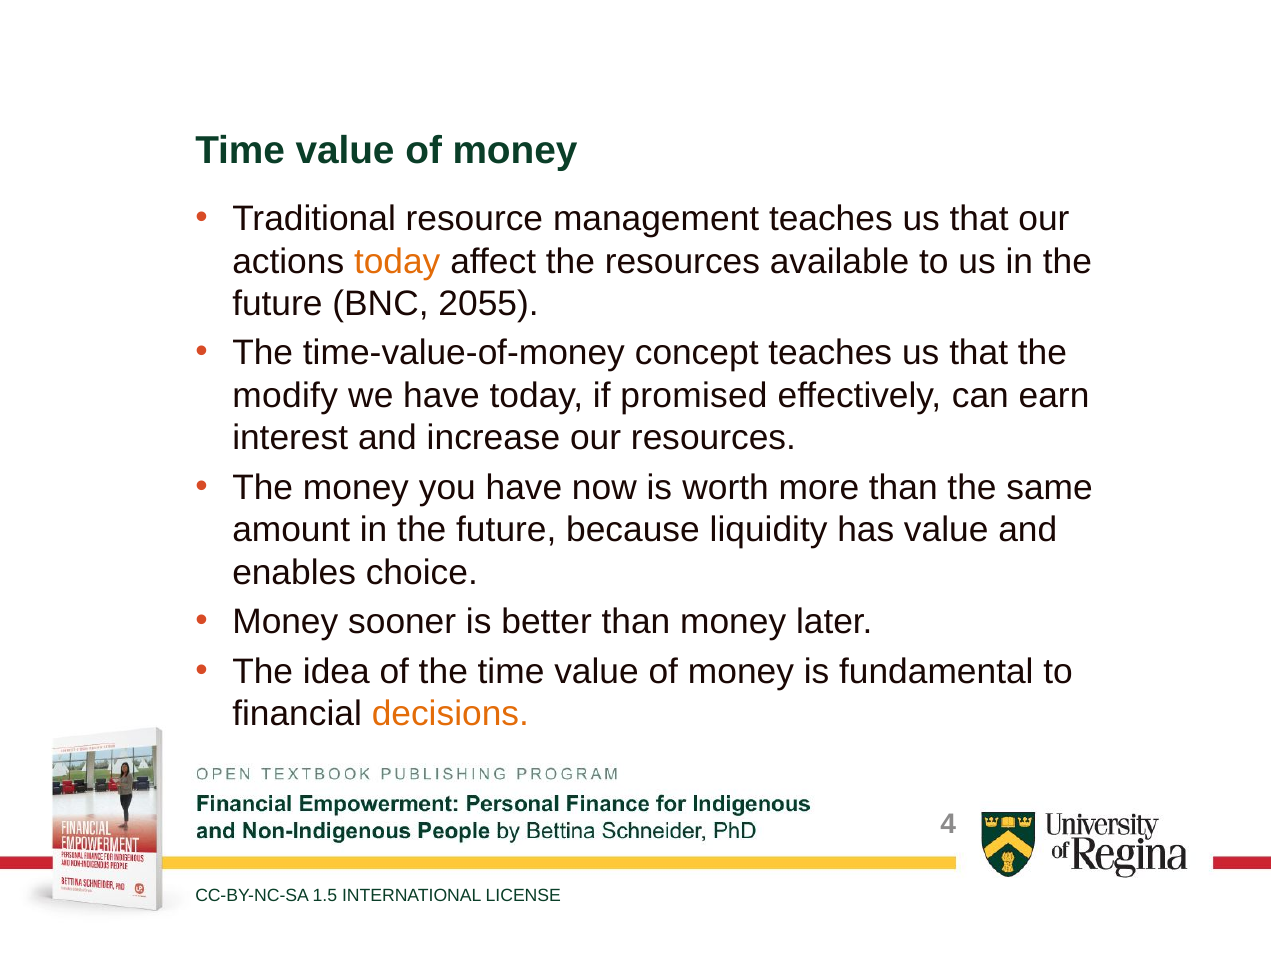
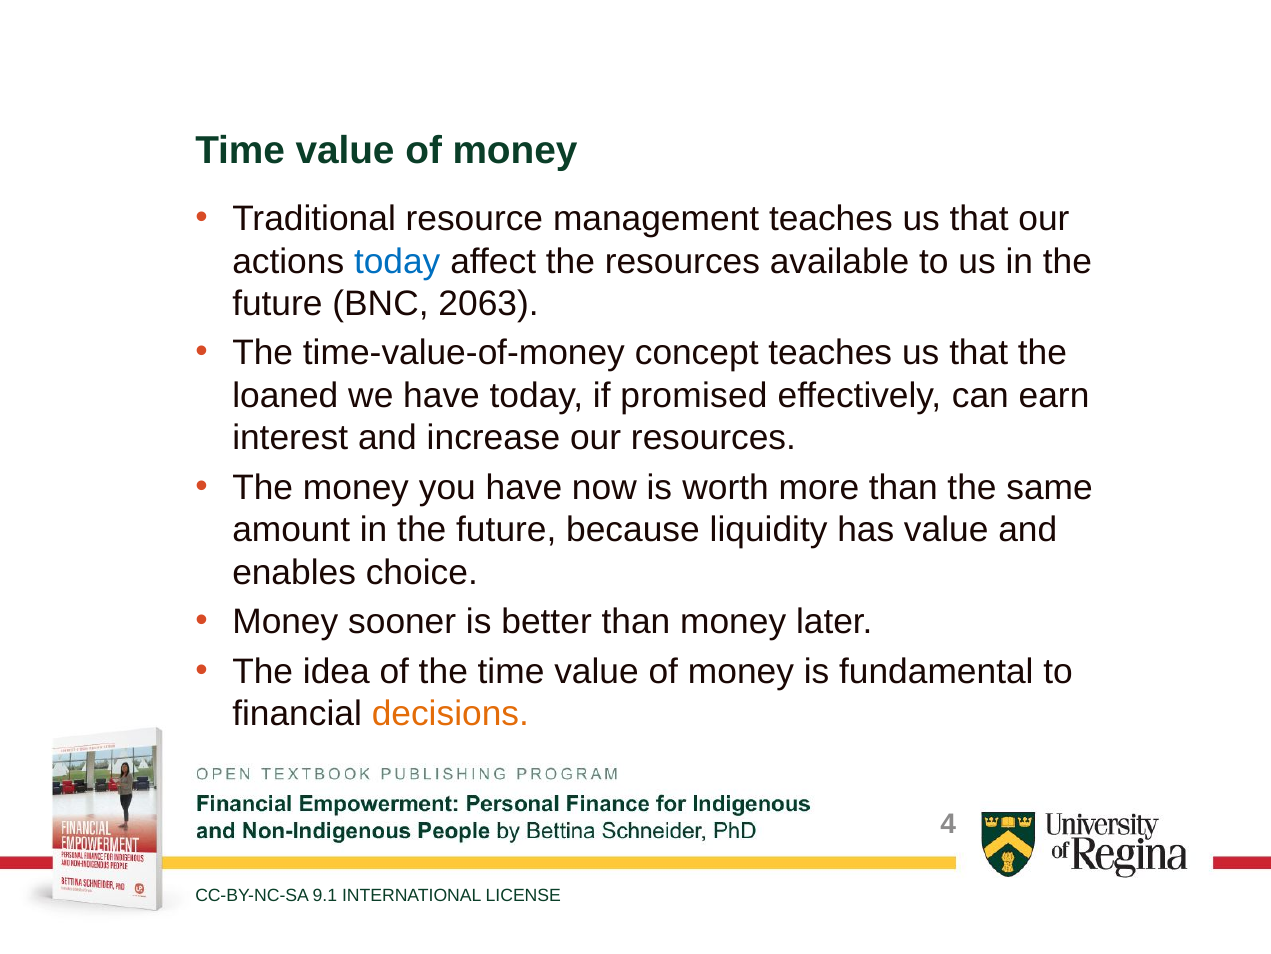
today at (397, 261) colour: orange -> blue
2055: 2055 -> 2063
modify: modify -> loaned
1.5: 1.5 -> 9.1
